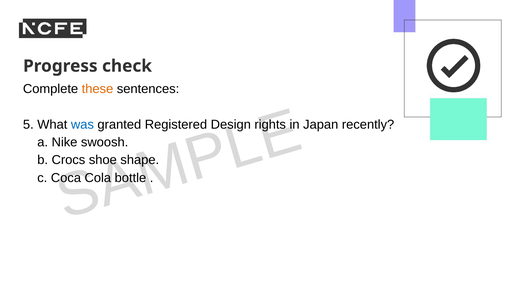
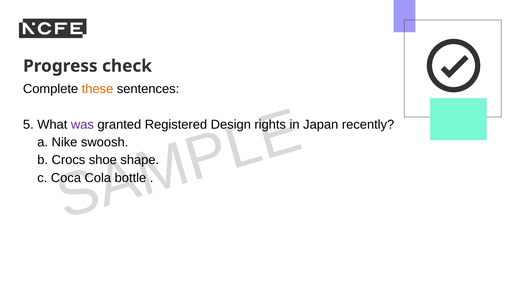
was colour: blue -> purple
